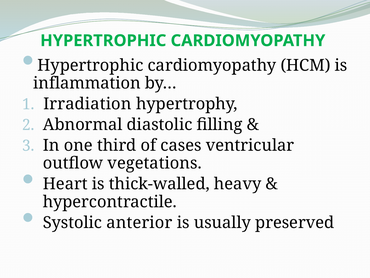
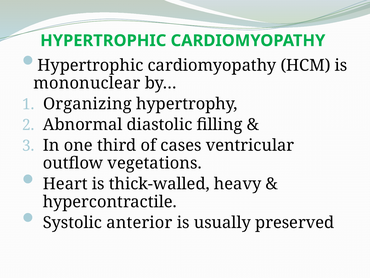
inflammation: inflammation -> mononuclear
Irradiation: Irradiation -> Organizing
